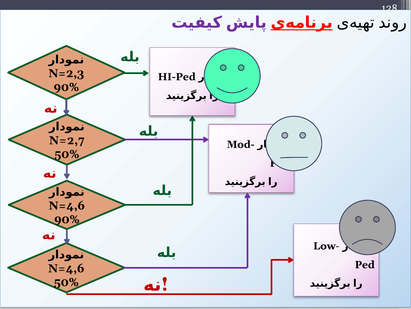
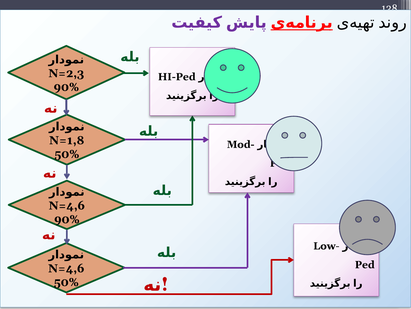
N=2,7: N=2,7 -> N=1,8
